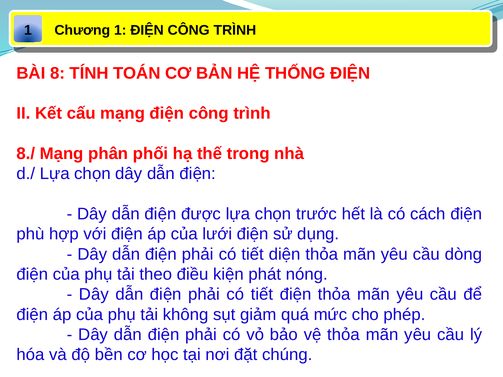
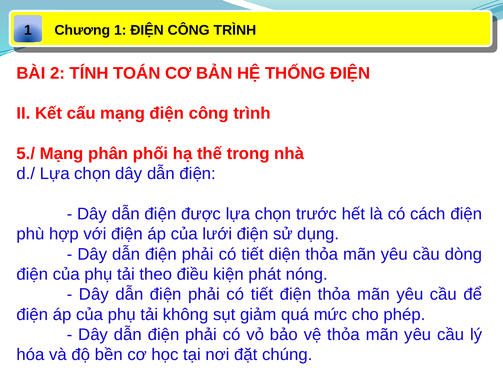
8: 8 -> 2
8./: 8./ -> 5./
